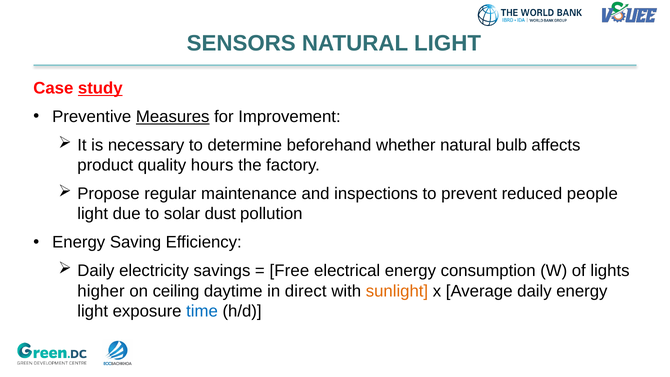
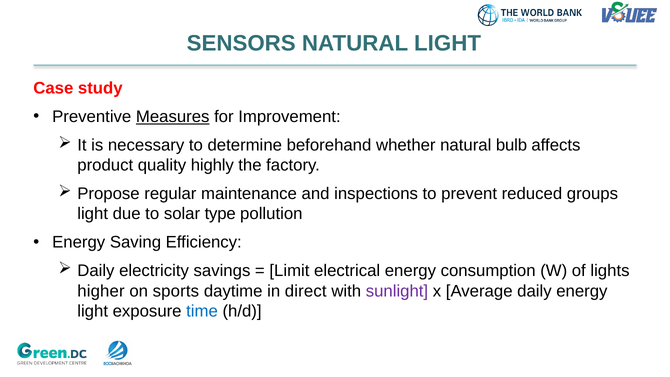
study underline: present -> none
hours: hours -> highly
people: people -> groups
dust: dust -> type
Free: Free -> Limit
ceiling: ceiling -> sports
sunlight colour: orange -> purple
